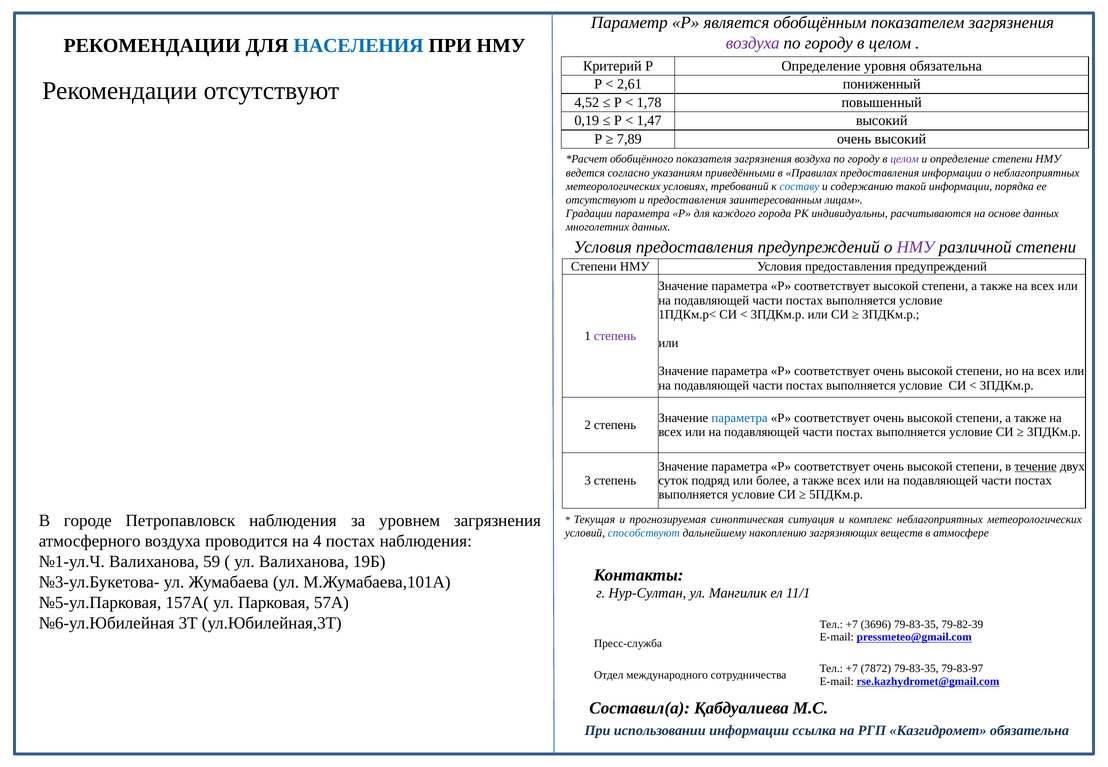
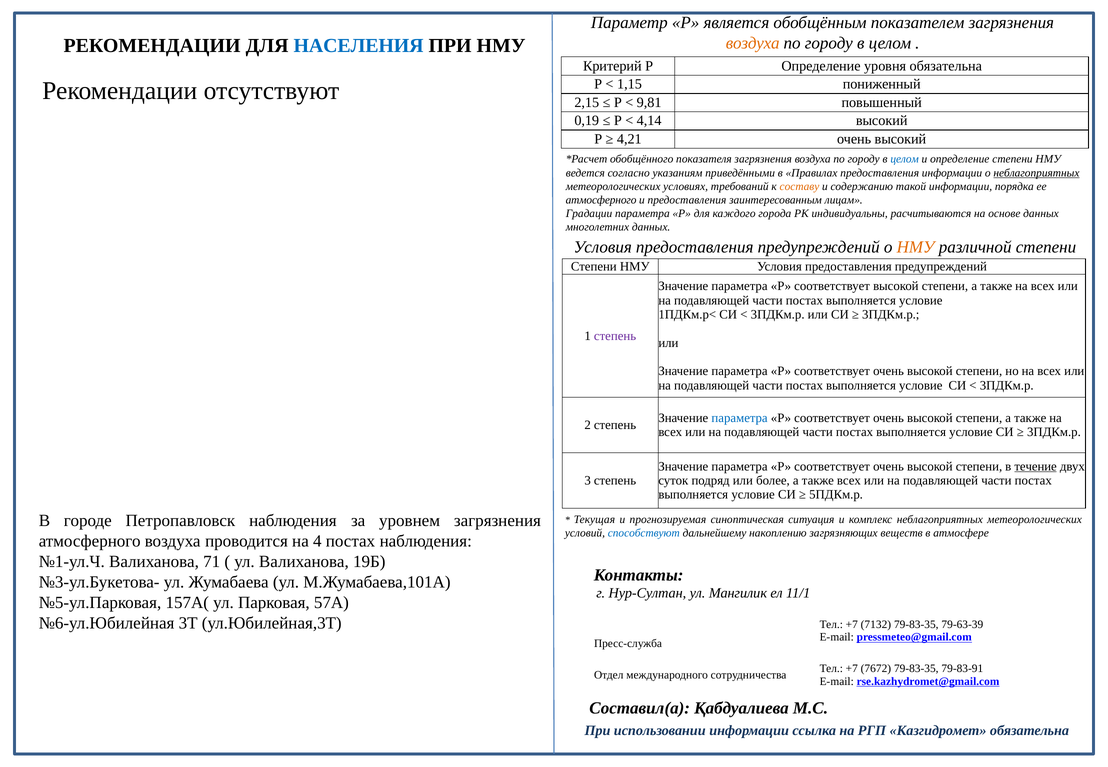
воздуха at (753, 43) colour: purple -> orange
2,61: 2,61 -> 1,15
4,52: 4,52 -> 2,15
1,78: 1,78 -> 9,81
1,47: 1,47 -> 4,14
7,89: 7,89 -> 4,21
целом at (905, 159) colour: purple -> blue
неблагоприятных at (1036, 173) underline: none -> present
составу colour: blue -> orange
отсутствуют at (601, 200): отсутствуют -> атмосферного
НМУ at (916, 247) colour: purple -> orange
59: 59 -> 71
3696: 3696 -> 7132
79-82-39: 79-82-39 -> 79-63-39
7872: 7872 -> 7672
79-83-97: 79-83-97 -> 79-83-91
